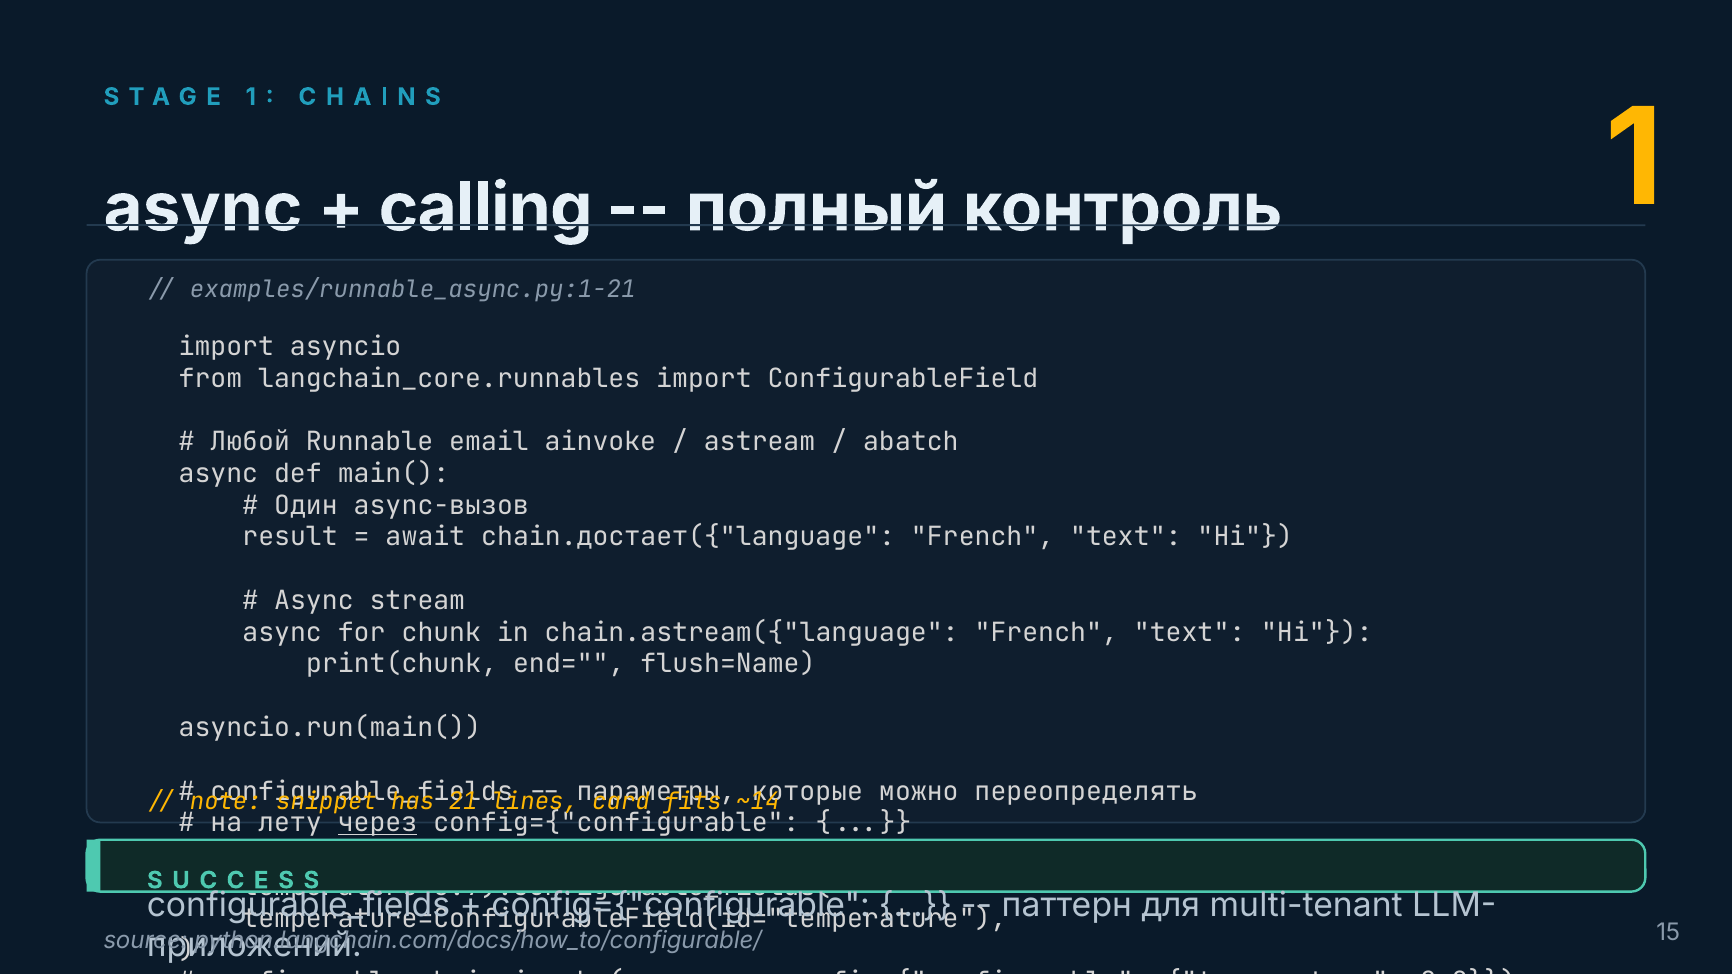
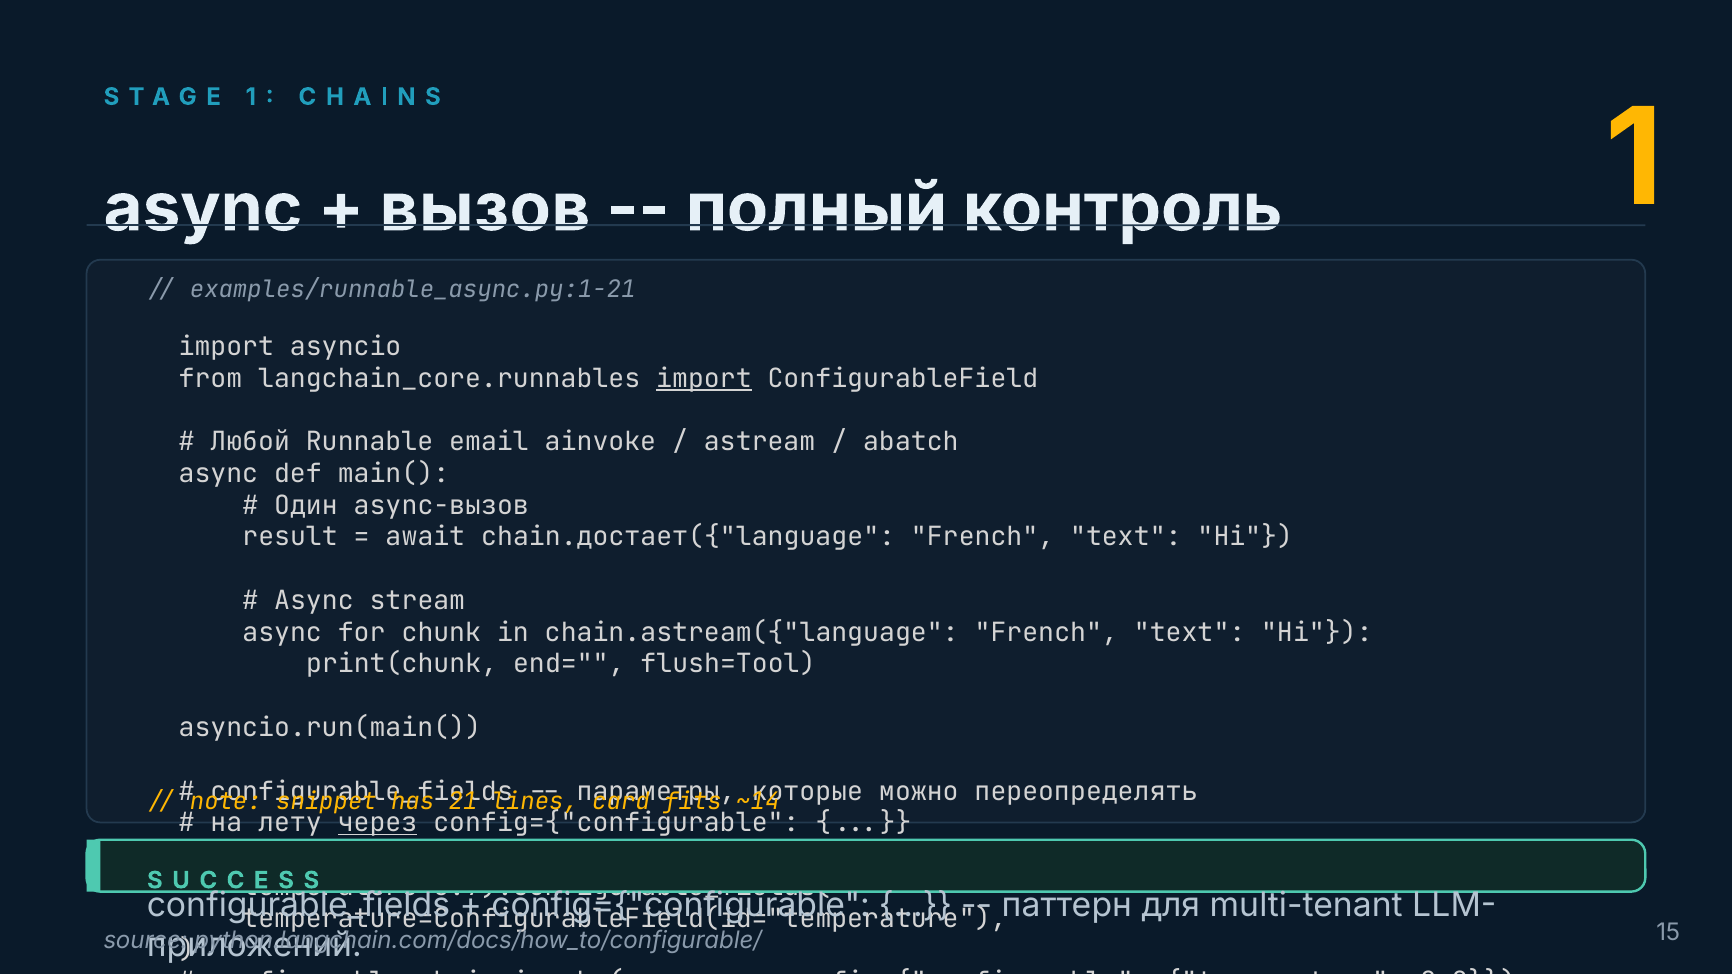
calling: calling -> вызов
import at (704, 378) underline: none -> present
flush=Name: flush=Name -> flush=Tool
